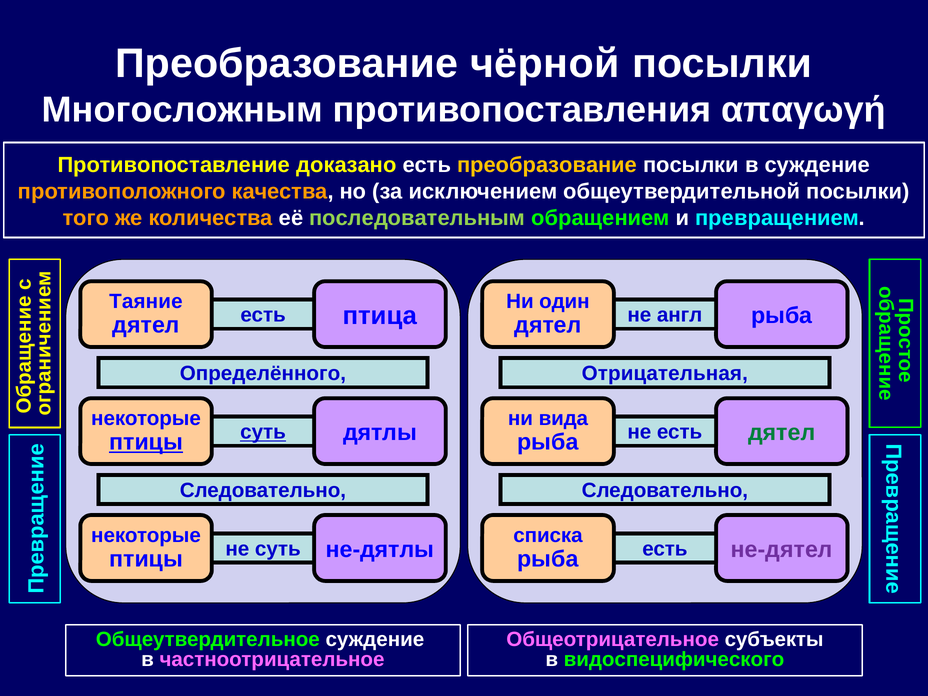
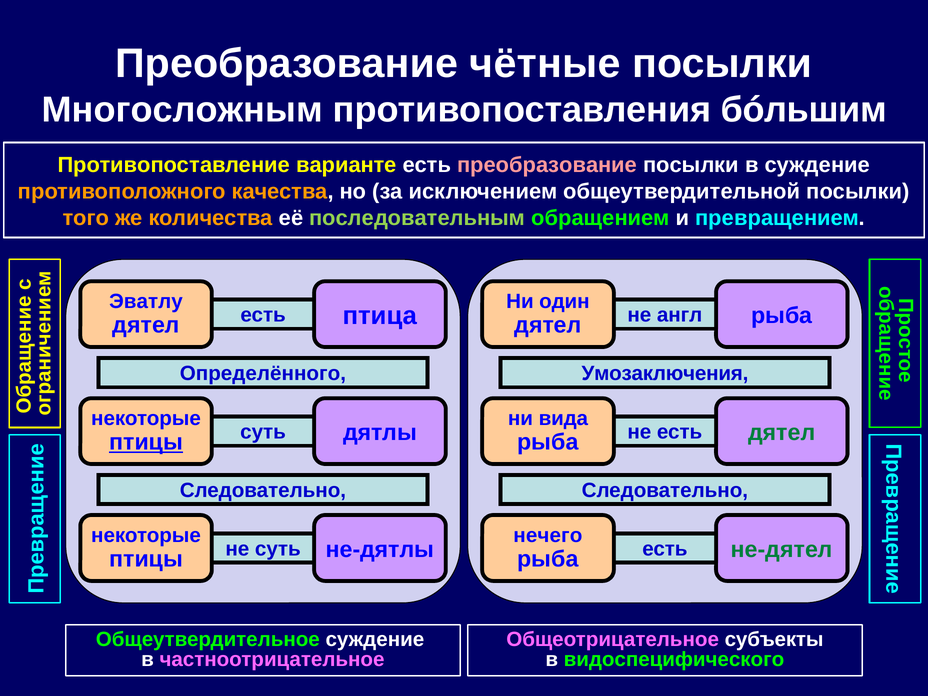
чёрной: чёрной -> чётные
απαγωγή: απαγωγή -> бóльшим
доказано: доказано -> варианте
преобразование at (547, 165) colour: yellow -> pink
Таяние: Таяние -> Эватлу
Отрицательная: Отрицательная -> Умозаключения
суть at (263, 432) underline: present -> none
списка: списка -> нечего
не-дятел colour: purple -> green
